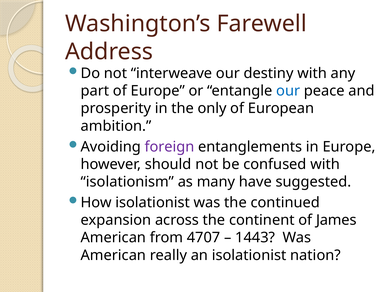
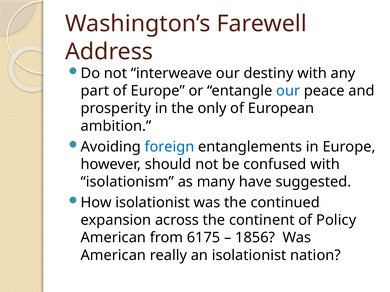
foreign colour: purple -> blue
James: James -> Policy
4707: 4707 -> 6175
1443: 1443 -> 1856
